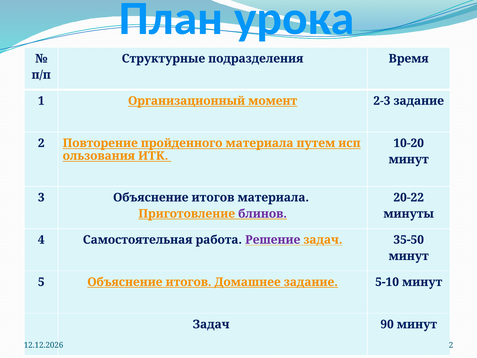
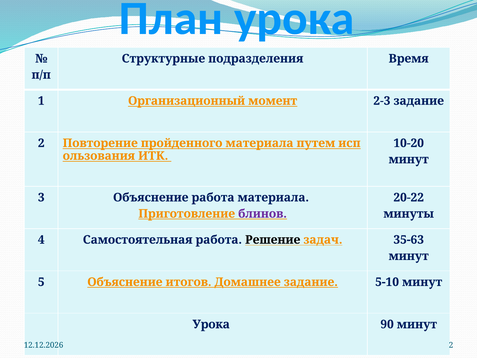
3 Объяснение итогов: итогов -> работа
Решение colour: purple -> black
35-50: 35-50 -> 35-63
Задач at (211, 324): Задач -> Урока
